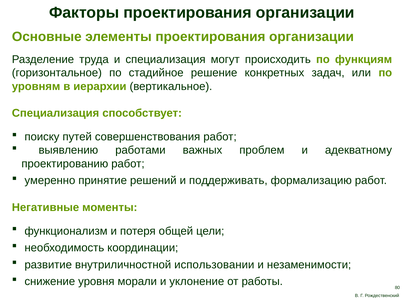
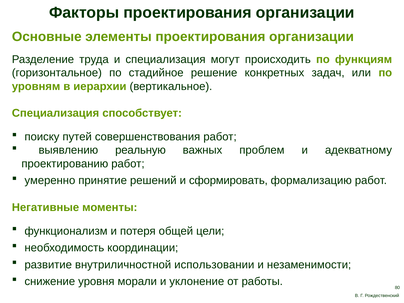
работами: работами -> реальную
поддерживать: поддерживать -> сформировать
